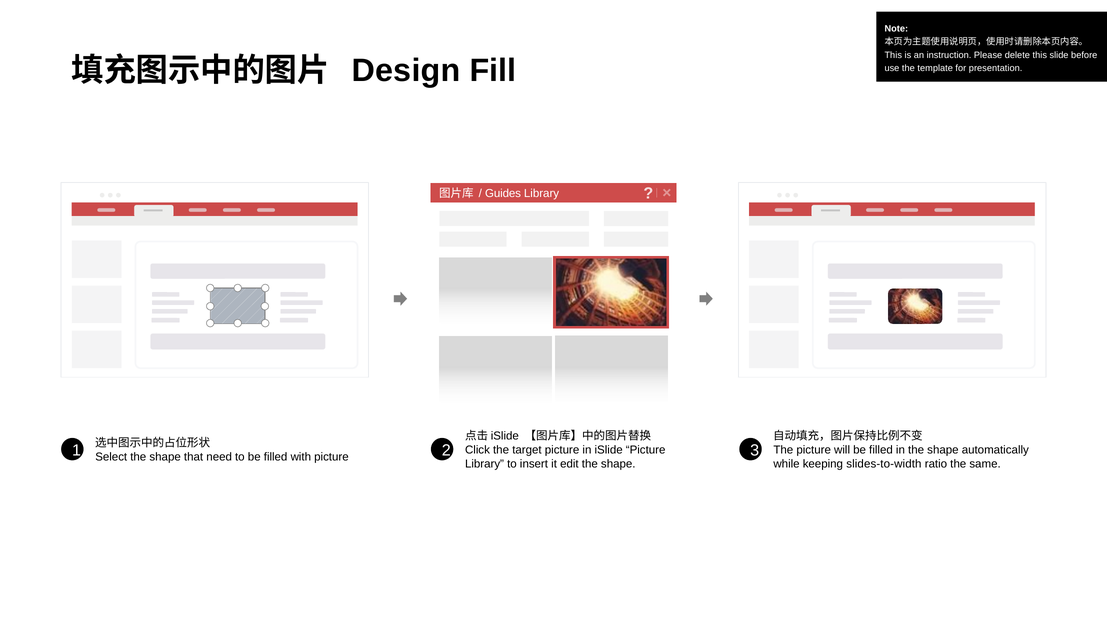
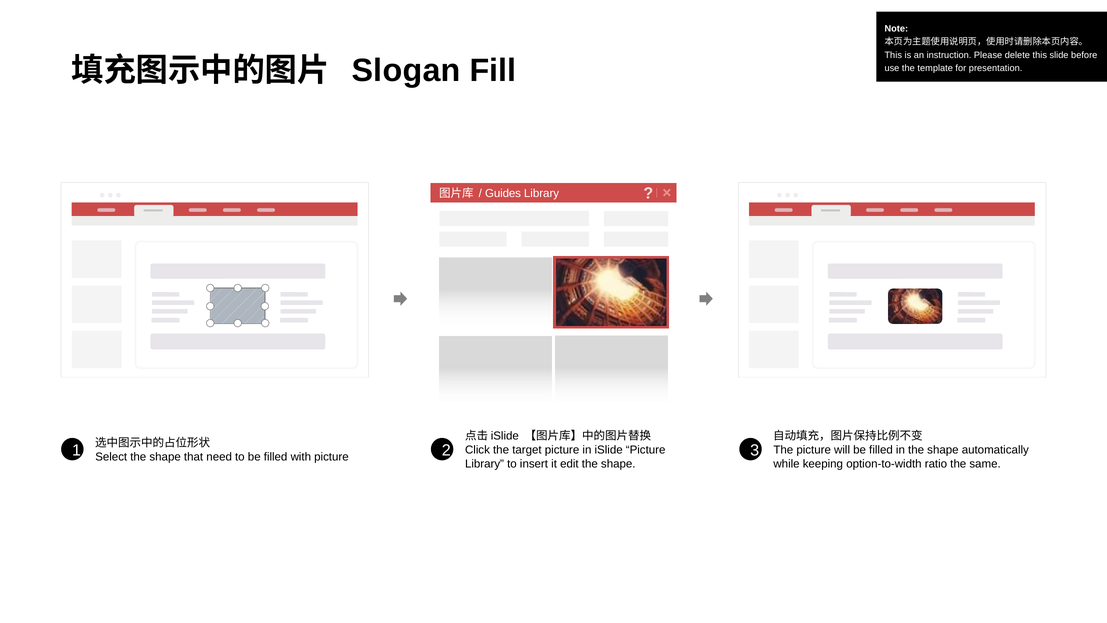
Design: Design -> Slogan
slides-to-width: slides-to-width -> option-to-width
